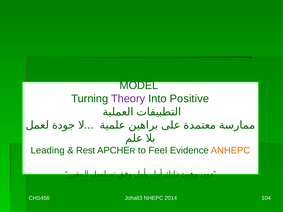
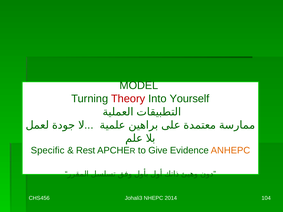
Theory colour: purple -> red
Positive: Positive -> Yourself
Leading: Leading -> Specific
Feel: Feel -> Give
